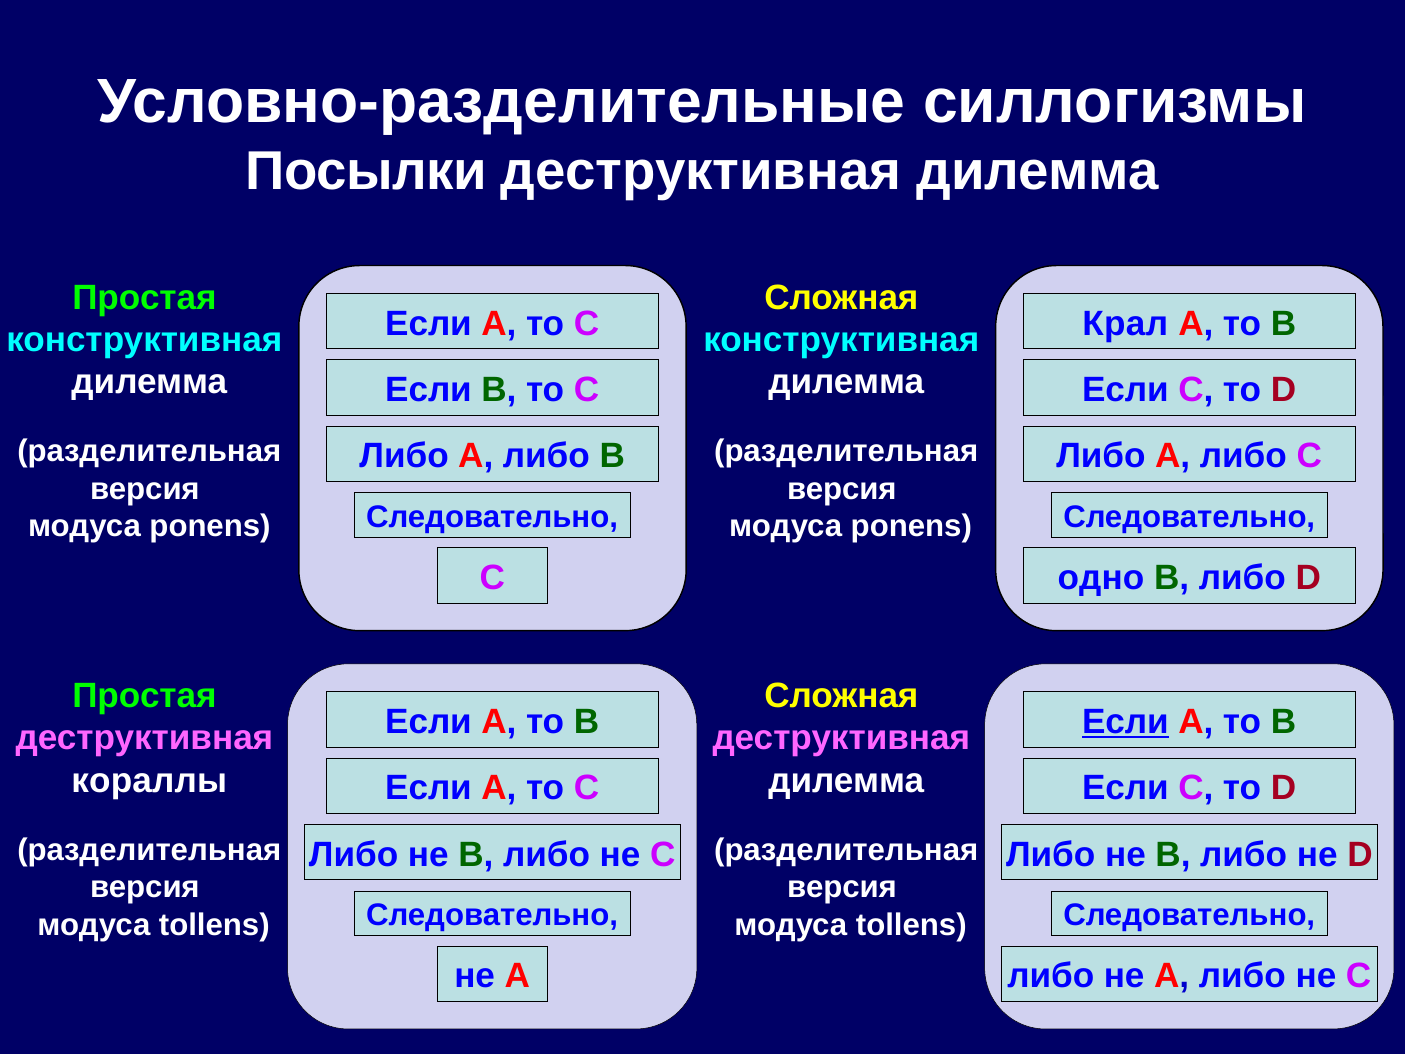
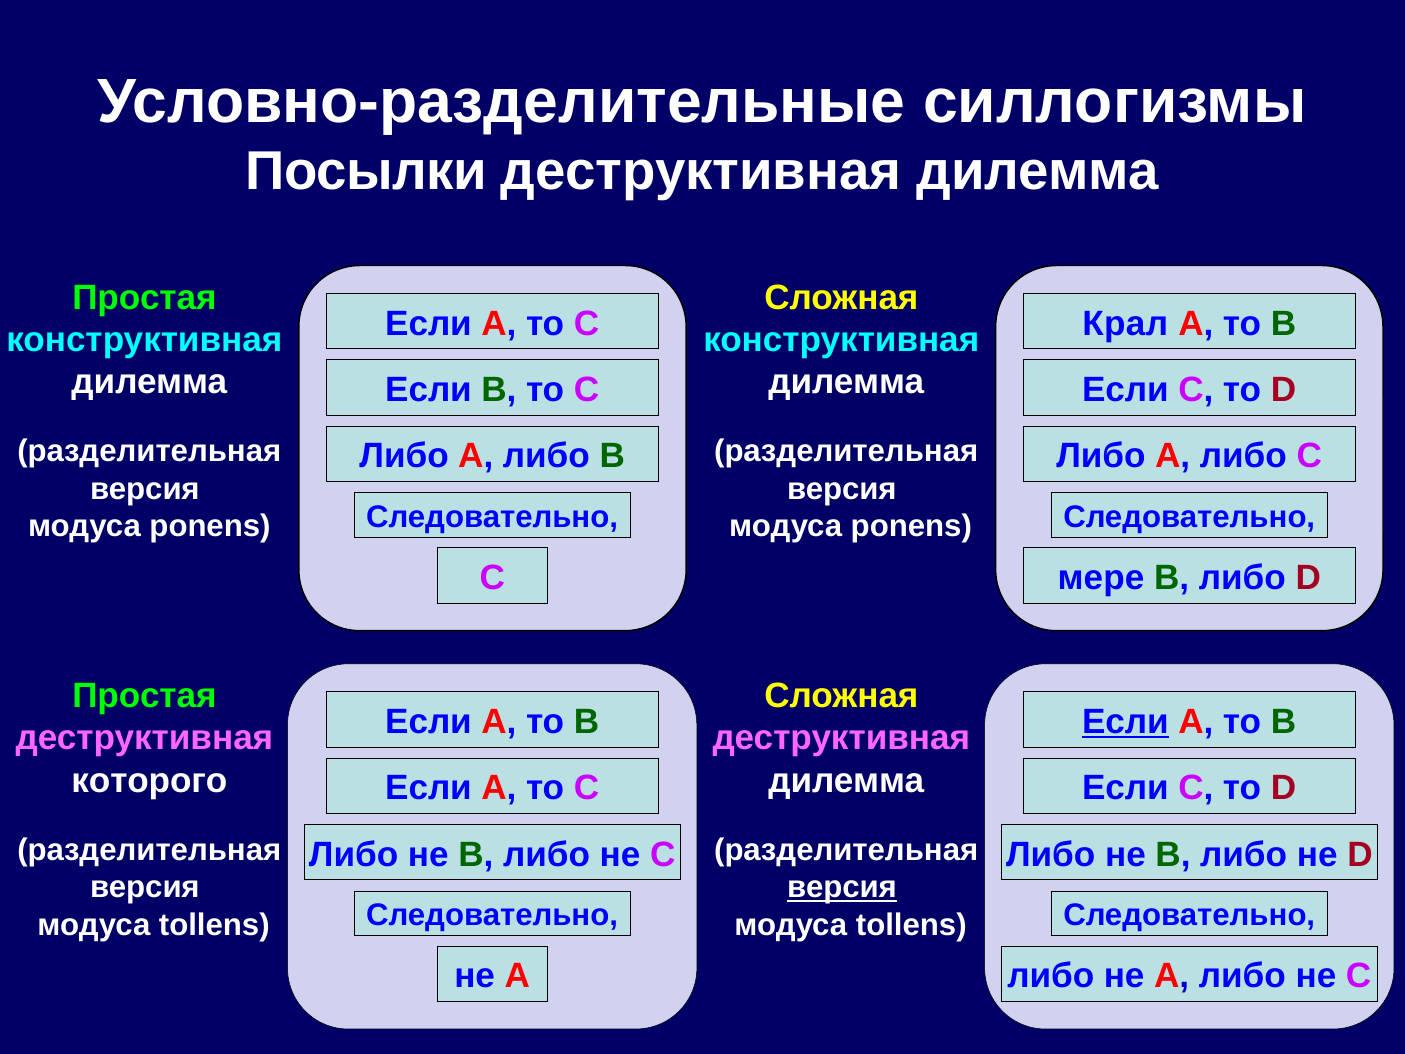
одно: одно -> мере
кораллы: кораллы -> которого
версия at (842, 887) underline: none -> present
